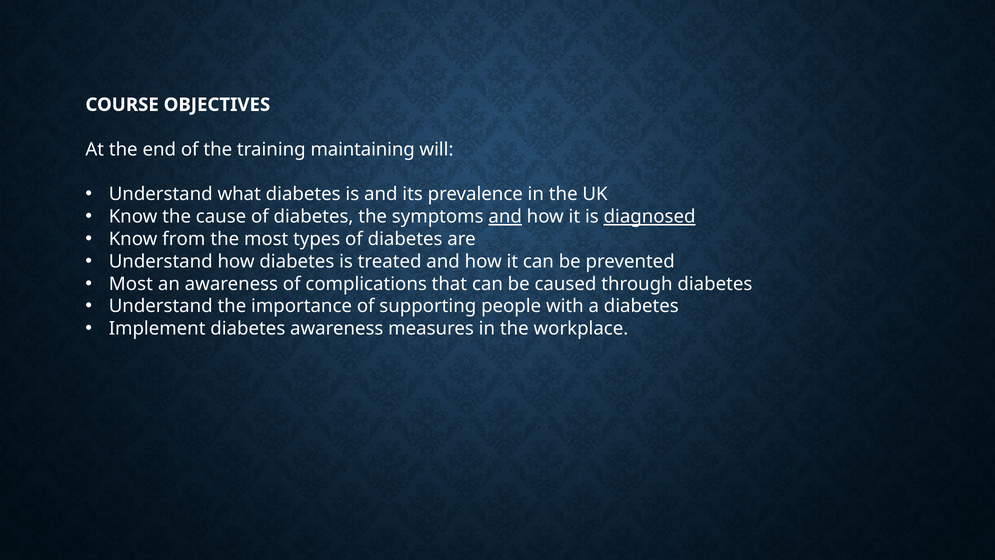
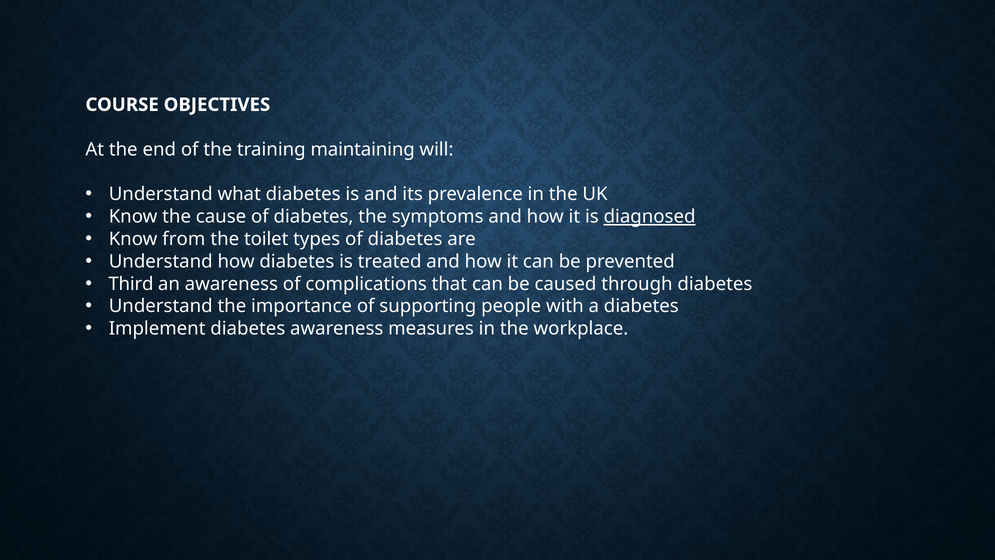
and at (505, 217) underline: present -> none
the most: most -> toilet
Most at (131, 284): Most -> Third
